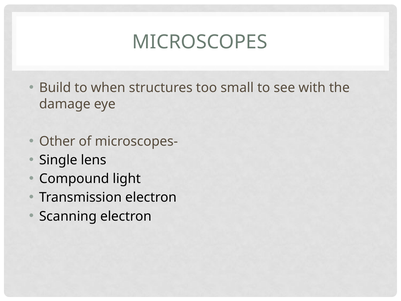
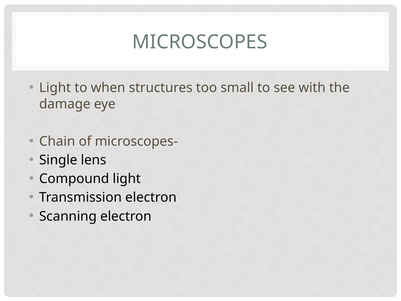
Build at (55, 88): Build -> Light
Other: Other -> Chain
